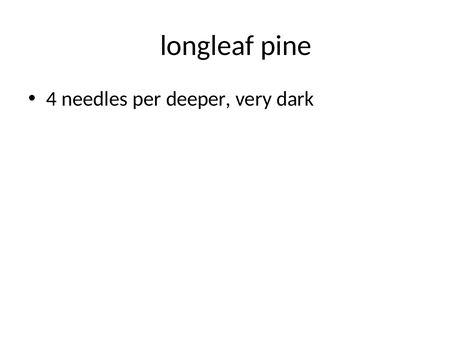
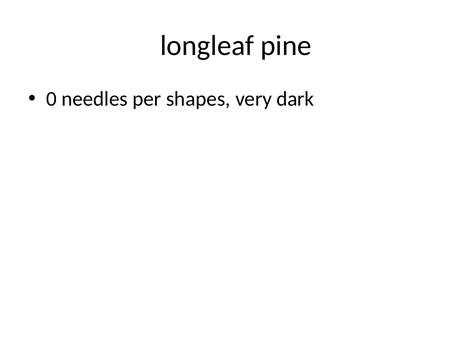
4: 4 -> 0
deeper: deeper -> shapes
